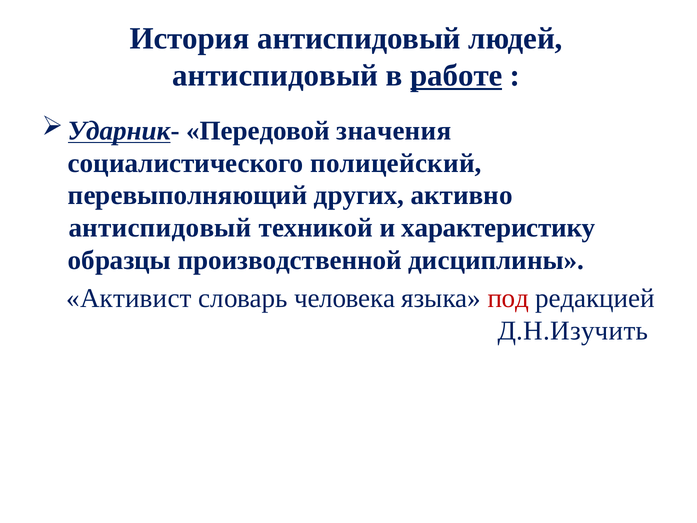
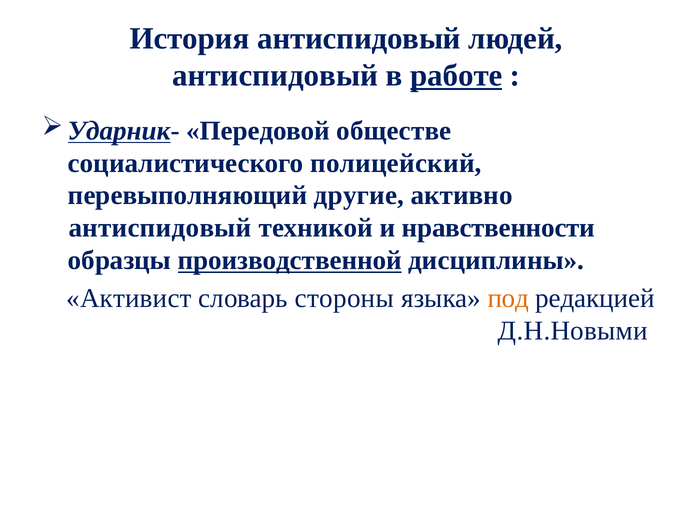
значения: значения -> обществе
других: других -> другие
характеристику: характеристику -> нравственности
производственной underline: none -> present
человека: человека -> стороны
под colour: red -> orange
Д.Н.Изучить: Д.Н.Изучить -> Д.Н.Новыми
